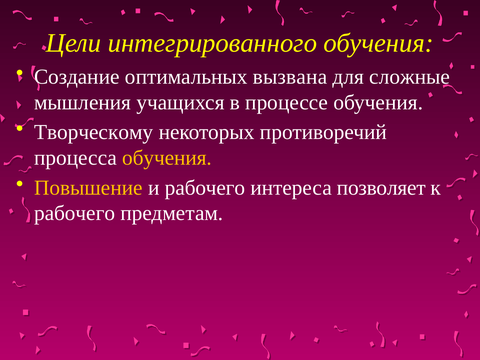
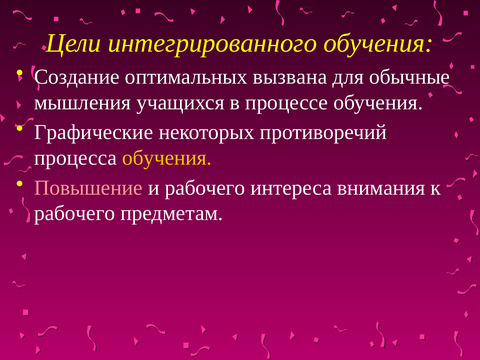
сложные: сложные -> обычные
Творческому: Творческому -> Графические
Повышение colour: yellow -> pink
позволяет: позволяет -> внимания
